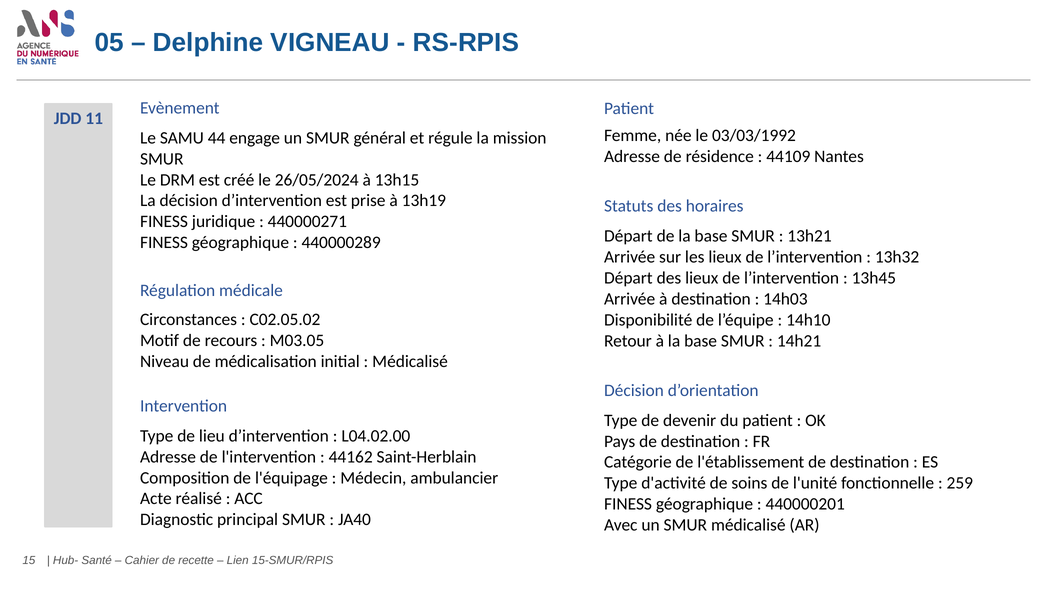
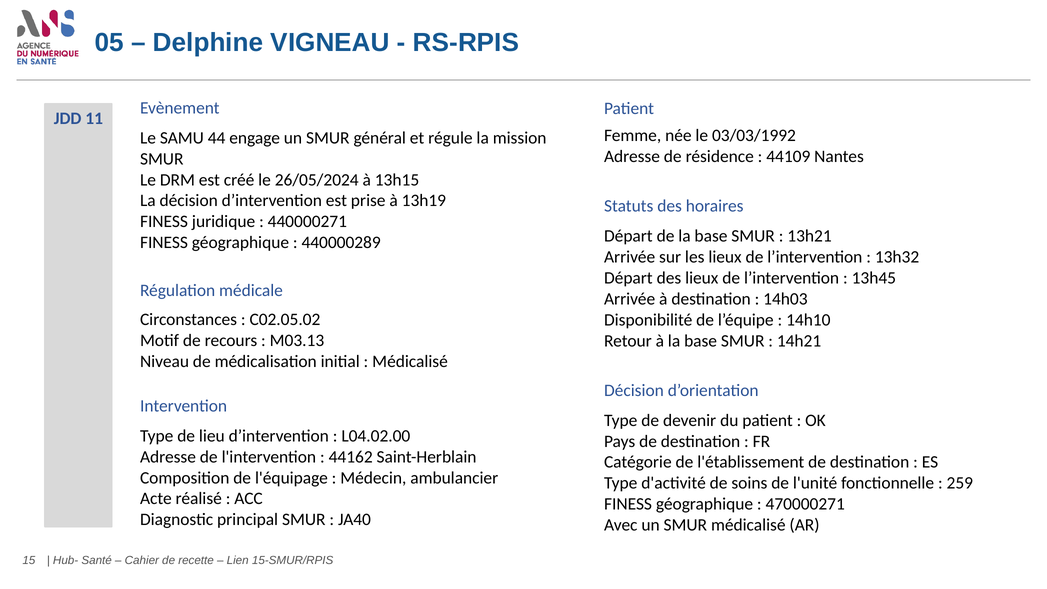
M03.05: M03.05 -> M03.13
440000201: 440000201 -> 470000271
